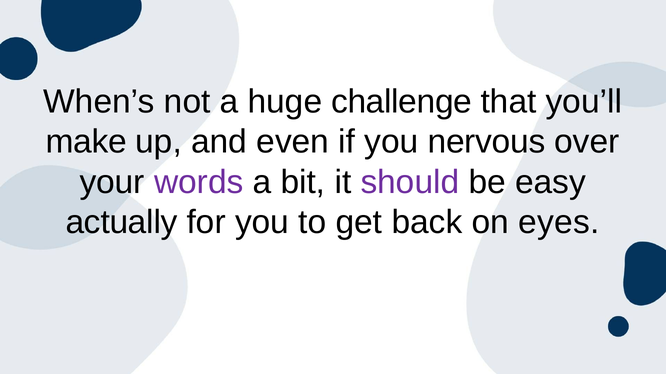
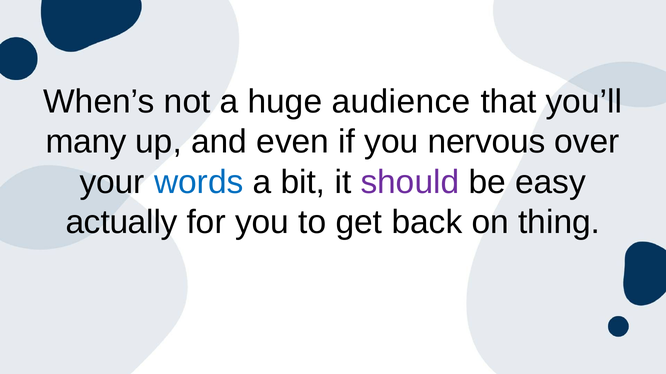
challenge: challenge -> audience
make: make -> many
words colour: purple -> blue
eyes: eyes -> thing
